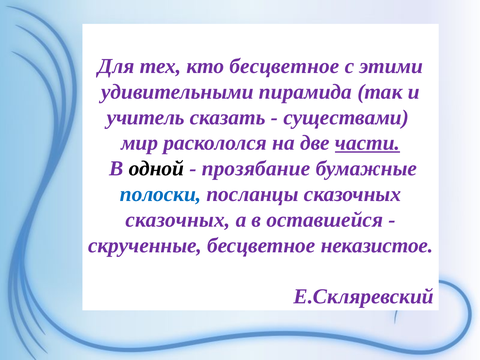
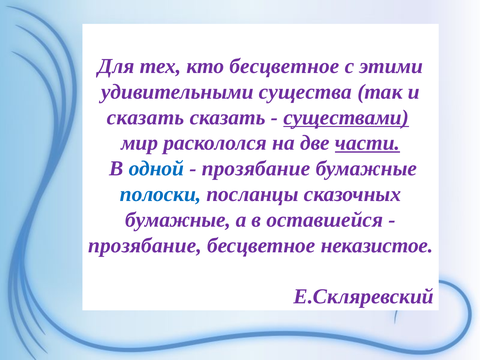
пирамида: пирамида -> существа
учитель at (146, 117): учитель -> сказать
существами underline: none -> present
одной colour: black -> blue
сказочных at (178, 220): сказочных -> бумажные
скрученные at (145, 245): скрученные -> прозябание
